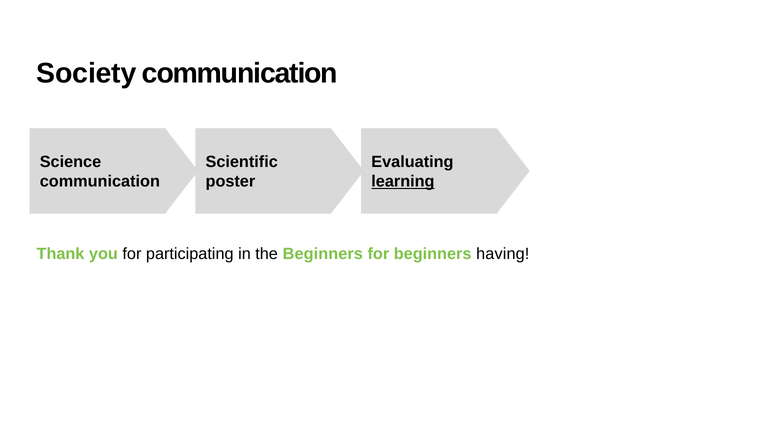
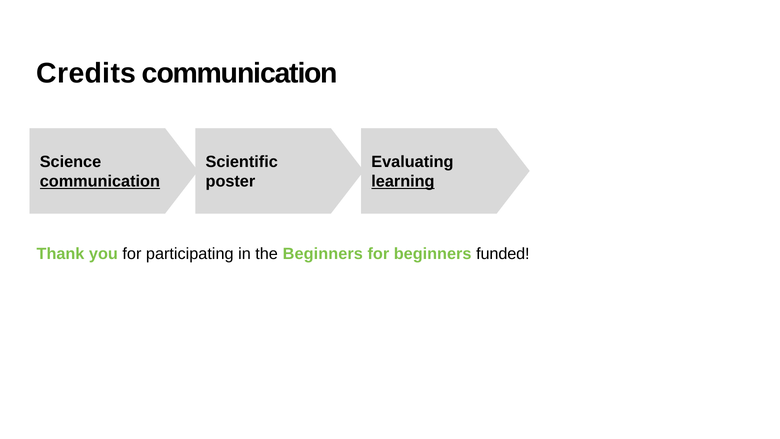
Society: Society -> Credits
communication at (100, 181) underline: none -> present
having: having -> funded
